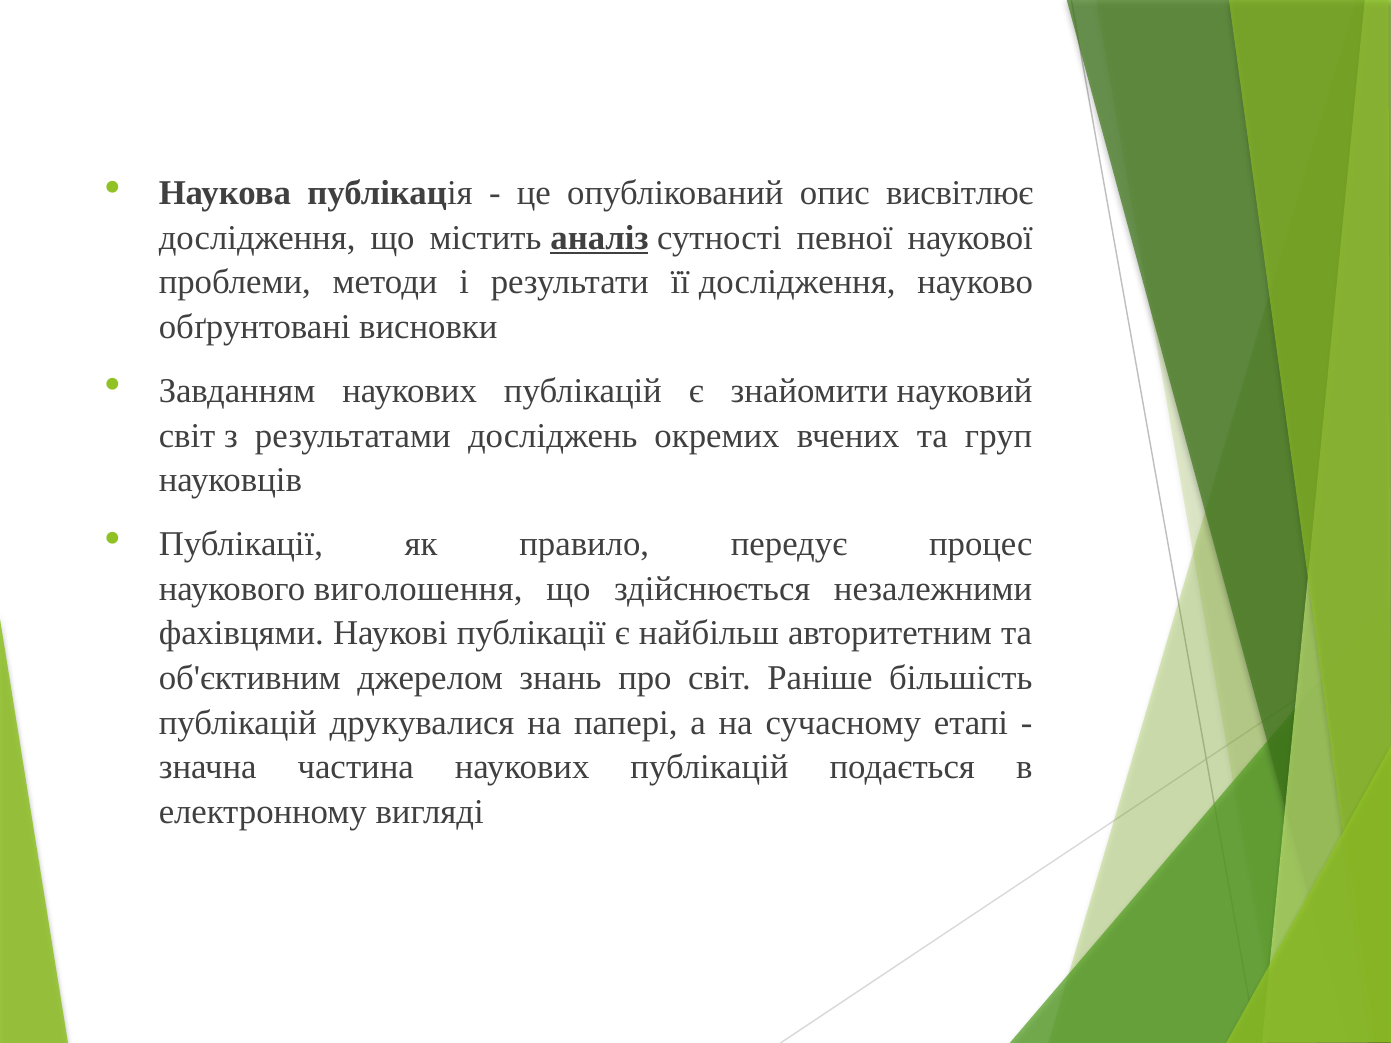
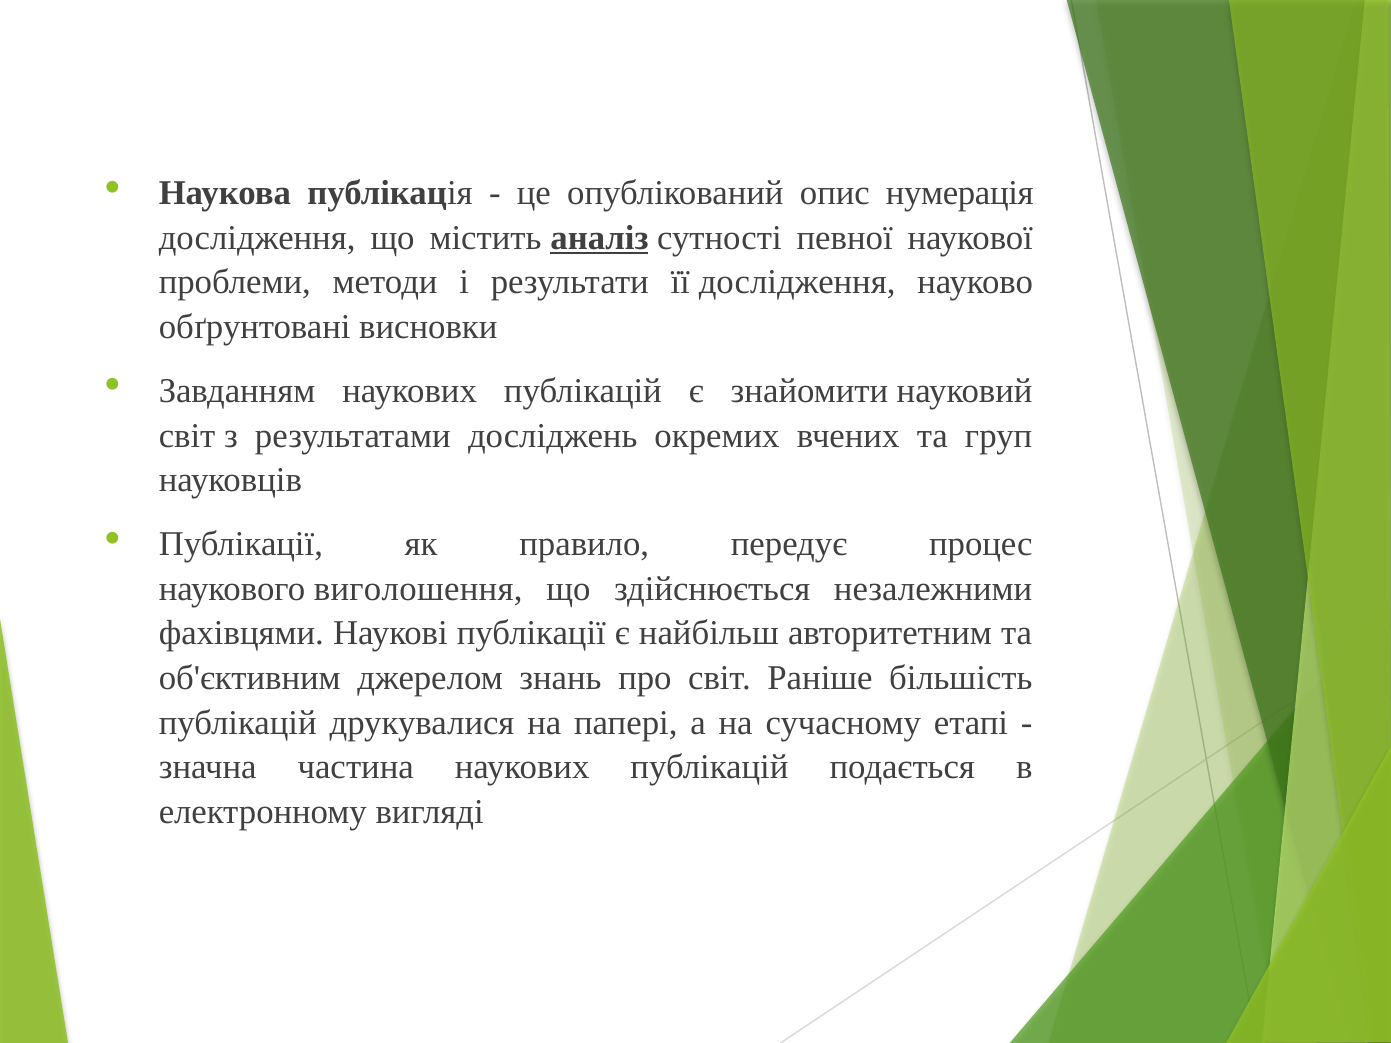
висвітлює: висвітлює -> нумерація
